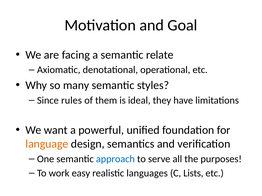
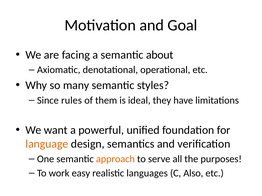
relate: relate -> about
approach colour: blue -> orange
Lists: Lists -> Also
